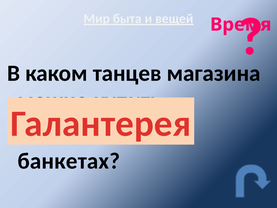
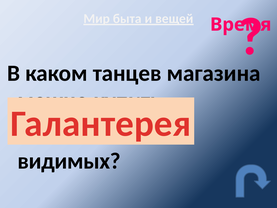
банкетах: банкетах -> видимых
